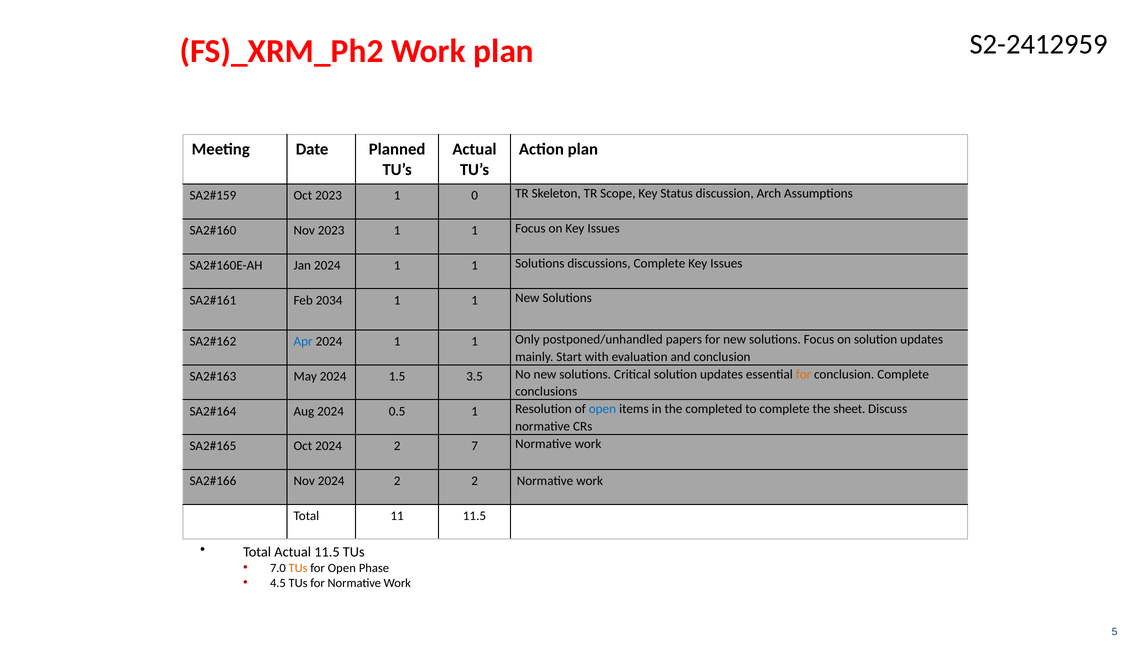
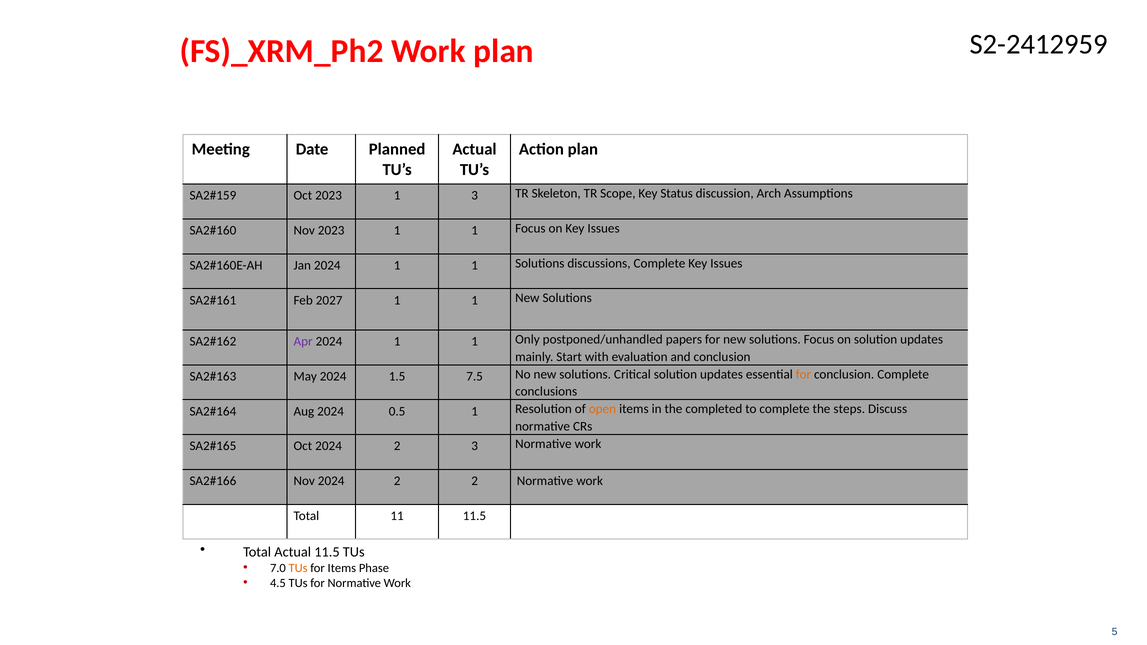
1 0: 0 -> 3
2034: 2034 -> 2027
Apr colour: blue -> purple
3.5: 3.5 -> 7.5
open at (602, 409) colour: blue -> orange
sheet: sheet -> steps
2 7: 7 -> 3
for Open: Open -> Items
